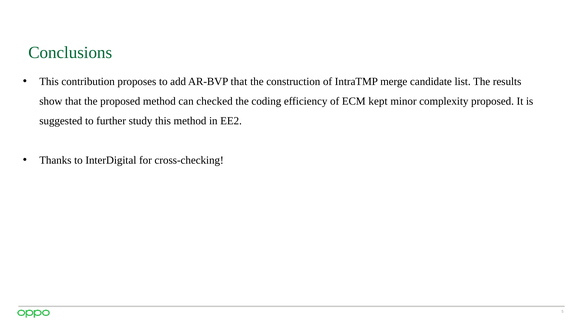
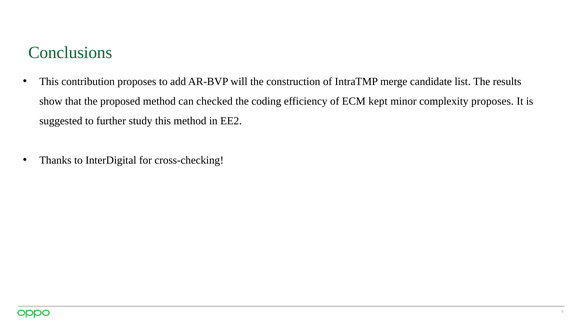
AR-BVP that: that -> will
complexity proposed: proposed -> proposes
